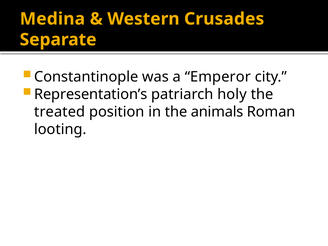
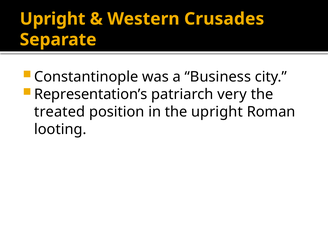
Medina at (52, 19): Medina -> Upright
Emperor: Emperor -> Business
holy: holy -> very
the animals: animals -> upright
